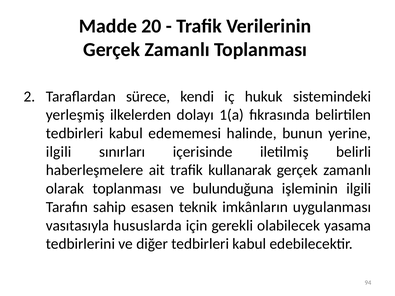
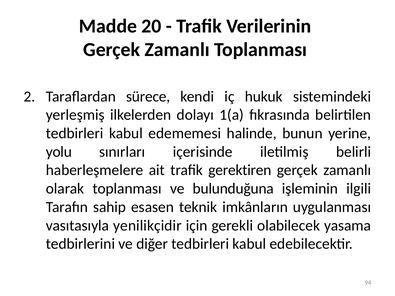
ilgili at (59, 152): ilgili -> yolu
kullanarak: kullanarak -> gerektiren
hususlarda: hususlarda -> yenilikçidir
